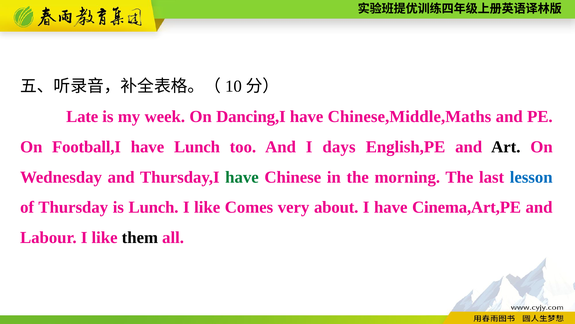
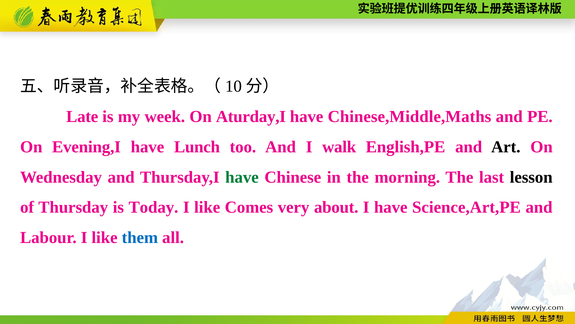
Dancing,I: Dancing,I -> Aturday,I
Football,I: Football,I -> Evening,I
days: days -> walk
lesson colour: blue -> black
is Lunch: Lunch -> Today
Cinema,Art,PE: Cinema,Art,PE -> Science,Art,PE
them colour: black -> blue
